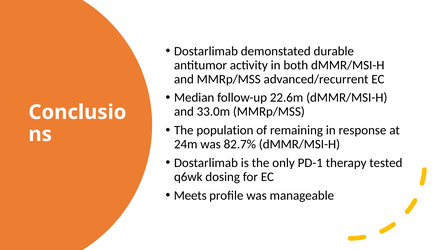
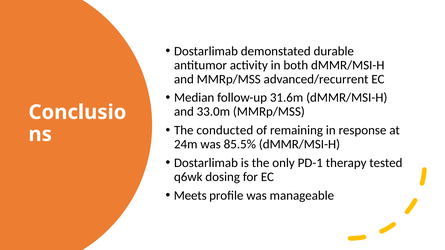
22.6m: 22.6m -> 31.6m
population: population -> conducted
82.7%: 82.7% -> 85.5%
